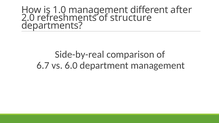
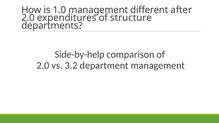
refreshments: refreshments -> expenditures
Side-by-real: Side-by-real -> Side-by-help
6.7 at (43, 65): 6.7 -> 2.0
6.0: 6.0 -> 3.2
